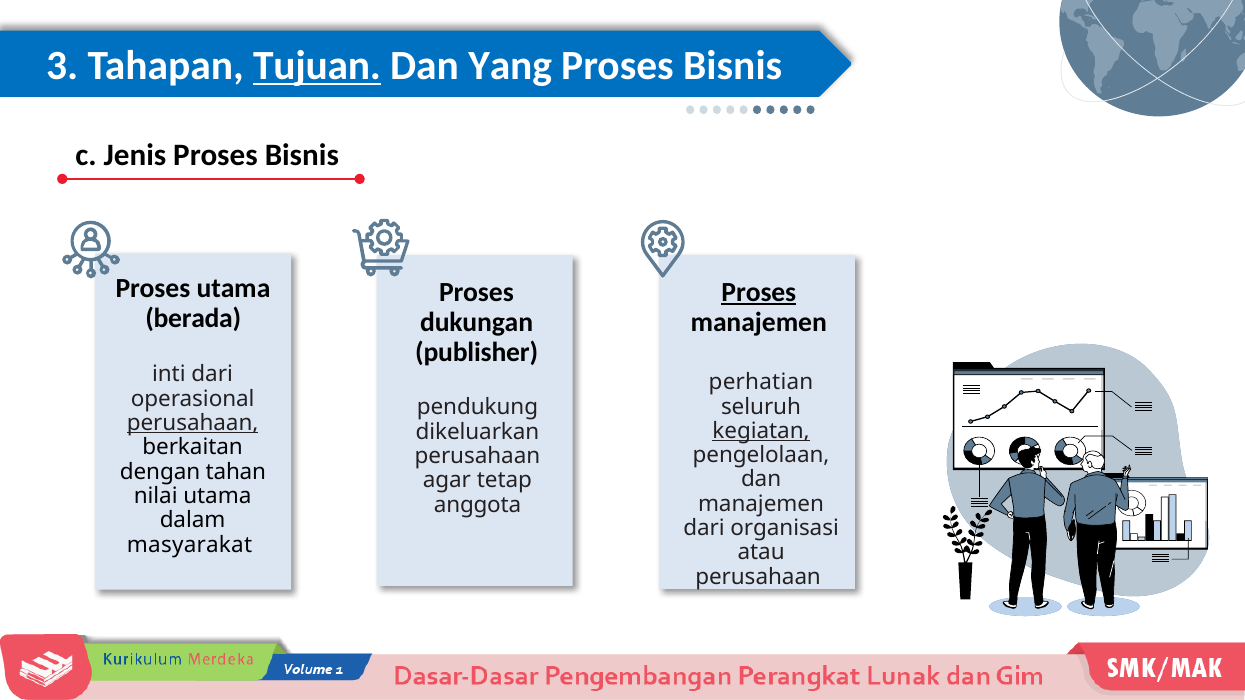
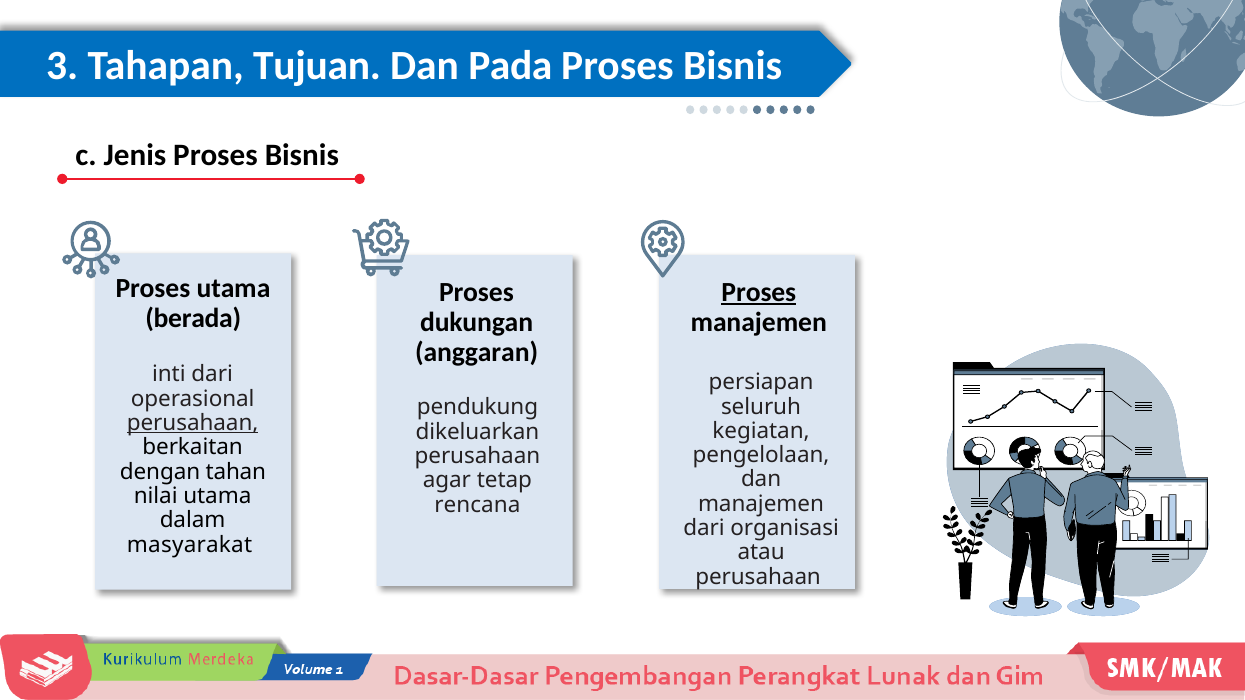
Tujuan underline: present -> none
Yang: Yang -> Pada
publisher: publisher -> anggaran
perhatian: perhatian -> persiapan
kegiatan underline: present -> none
anggota: anggota -> rencana
